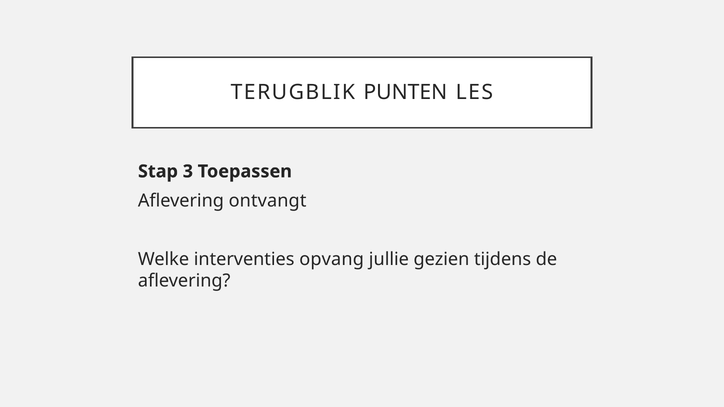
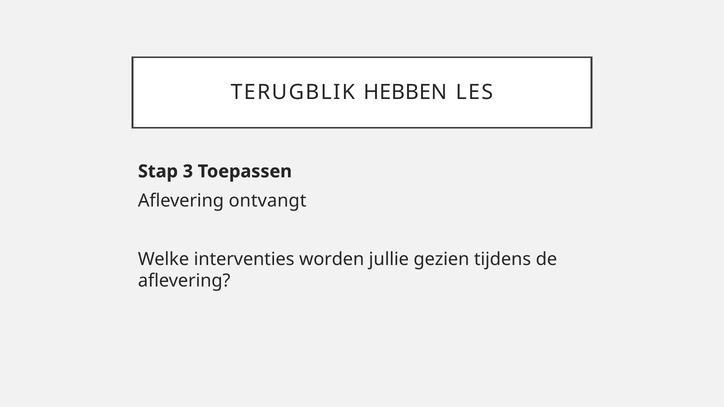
PUNTEN: PUNTEN -> HEBBEN
opvang: opvang -> worden
